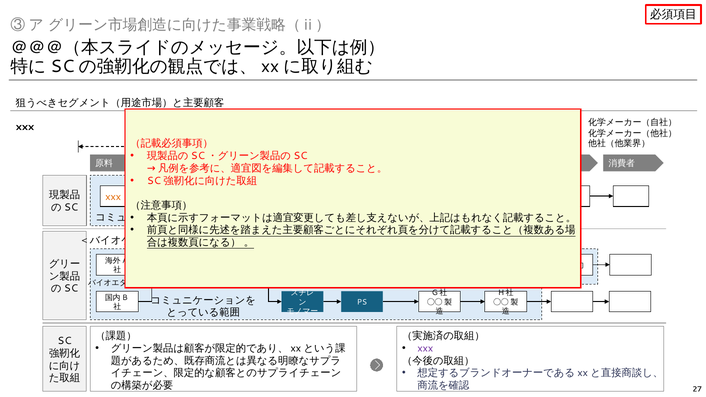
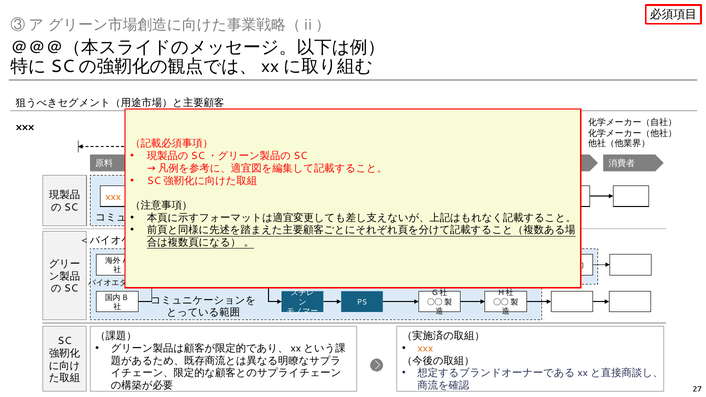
xxx at (425, 348) colour: purple -> orange
